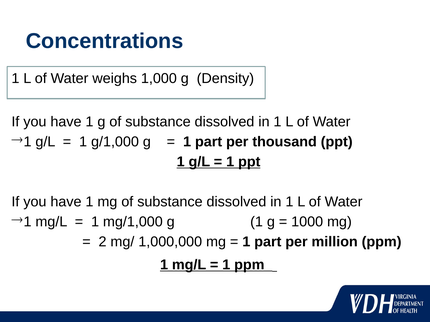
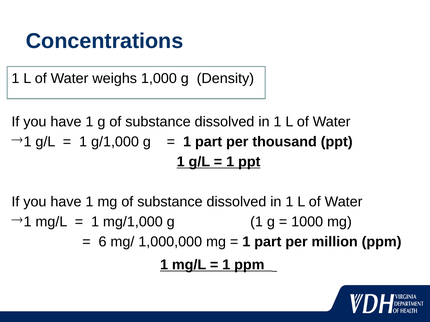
2: 2 -> 6
